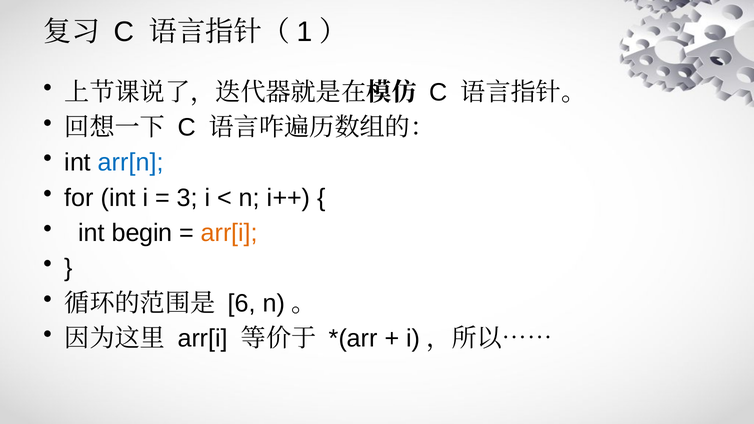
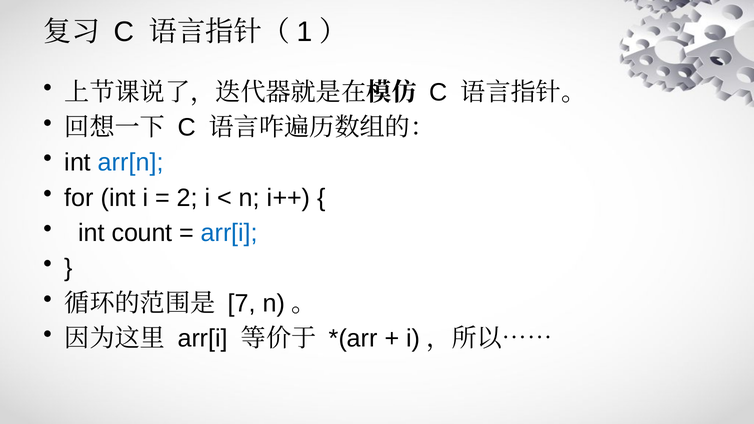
3: 3 -> 2
begin: begin -> count
arr[i at (229, 233) colour: orange -> blue
6: 6 -> 7
